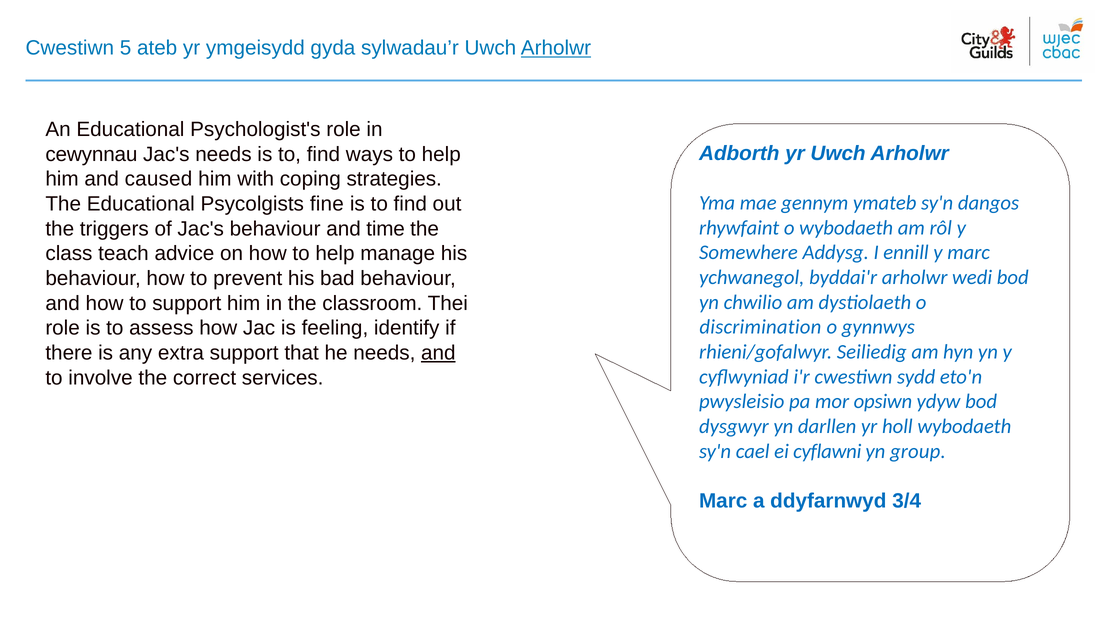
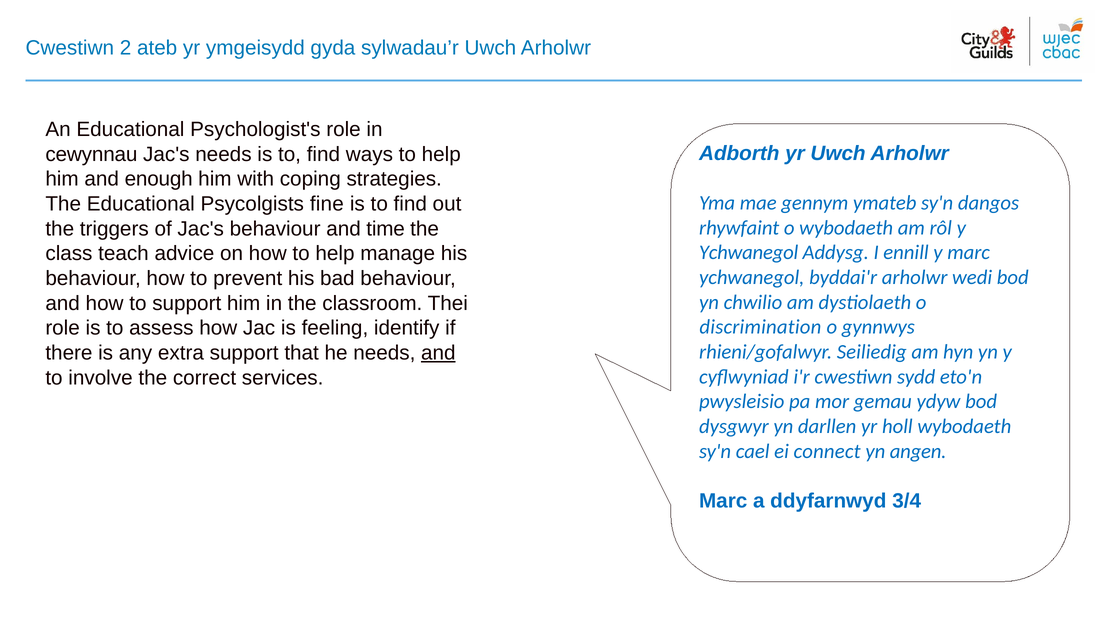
5: 5 -> 2
Arholwr at (556, 48) underline: present -> none
caused: caused -> enough
Somewhere at (748, 253): Somewhere -> Ychwanegol
opsiwn: opsiwn -> gemau
cyflawni: cyflawni -> connect
group: group -> angen
